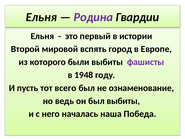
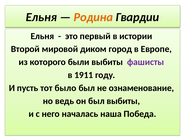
Родина colour: purple -> orange
вспять: вспять -> диком
1948: 1948 -> 1911
всего: всего -> было
